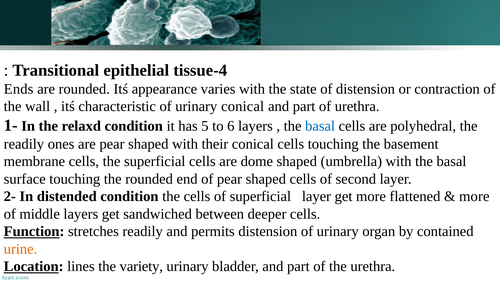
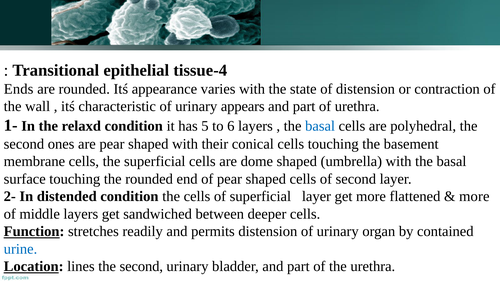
urinary conical: conical -> appears
readily at (24, 144): readily -> second
urine colour: orange -> blue
lines the variety: variety -> second
